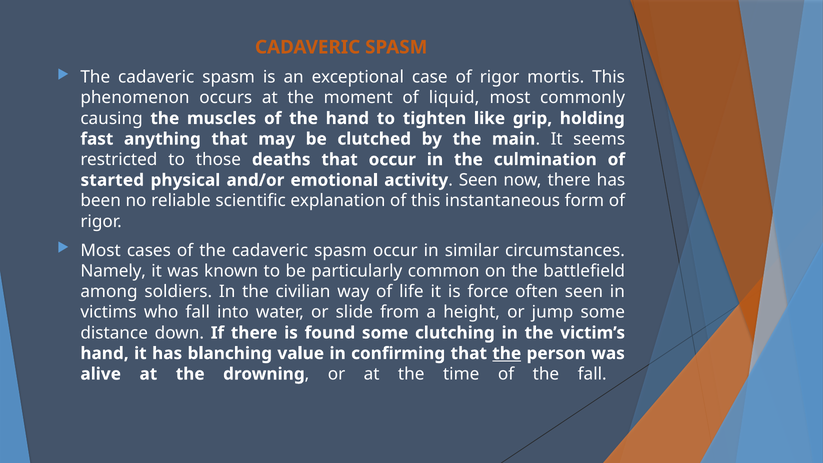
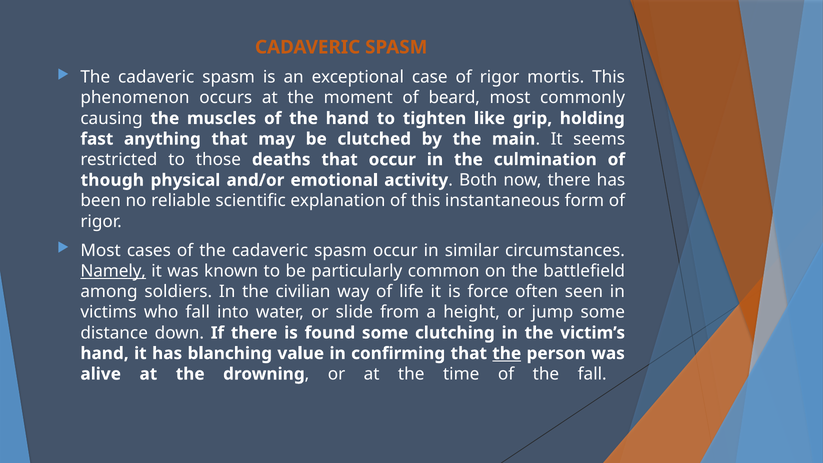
liquid: liquid -> beard
started: started -> though
Seen at (478, 180): Seen -> Both
Namely underline: none -> present
